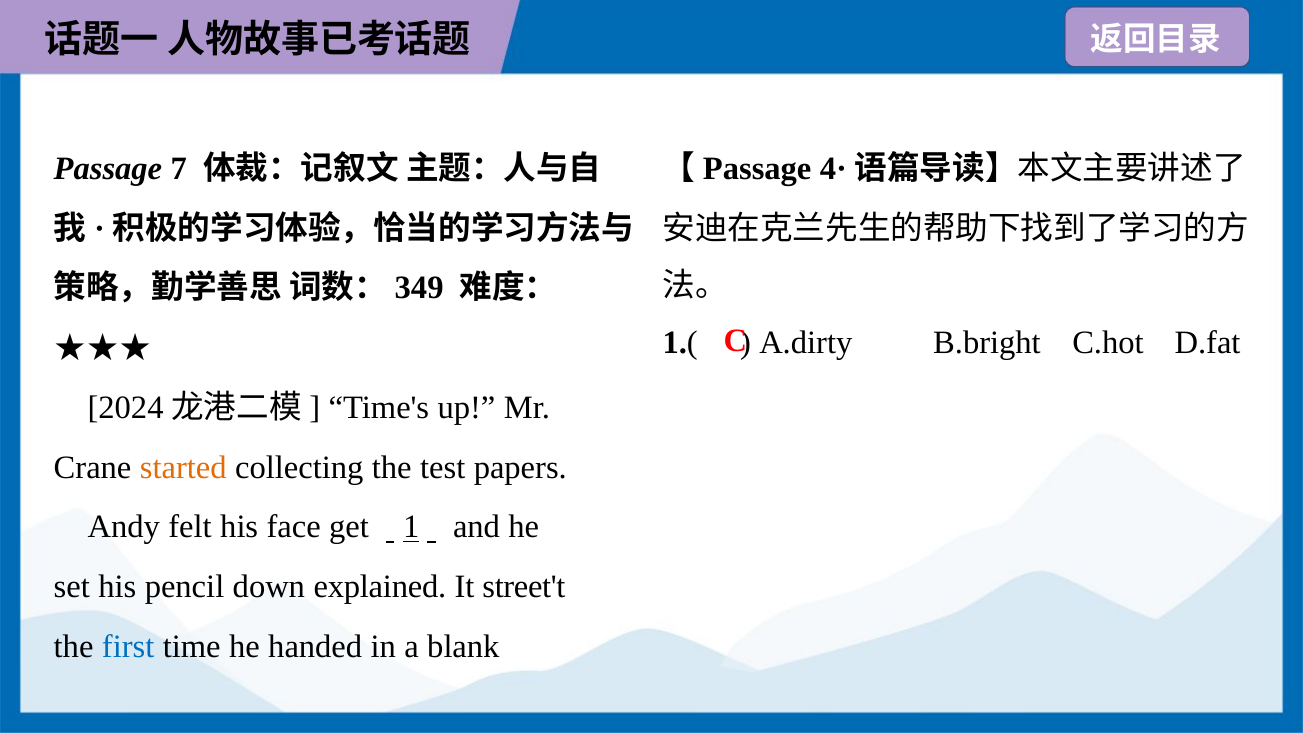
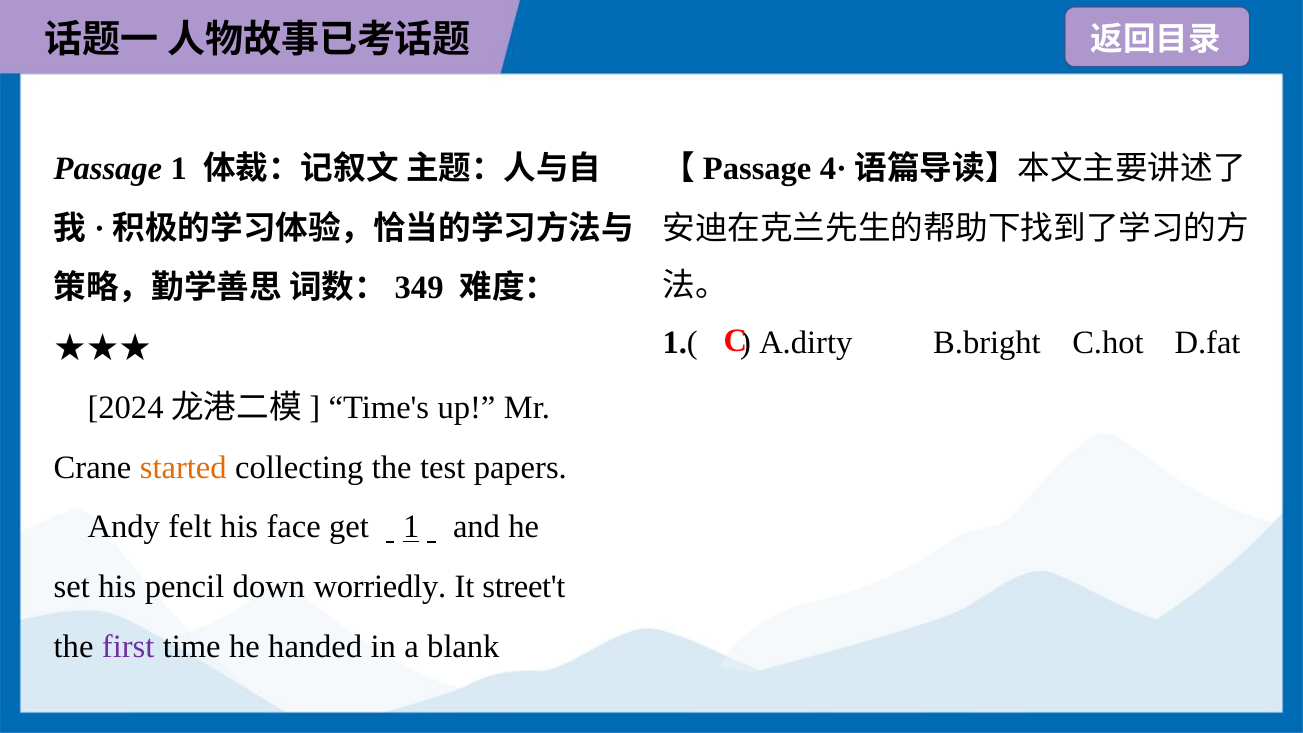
Passage 7: 7 -> 1
explained: explained -> worriedly
first colour: blue -> purple
